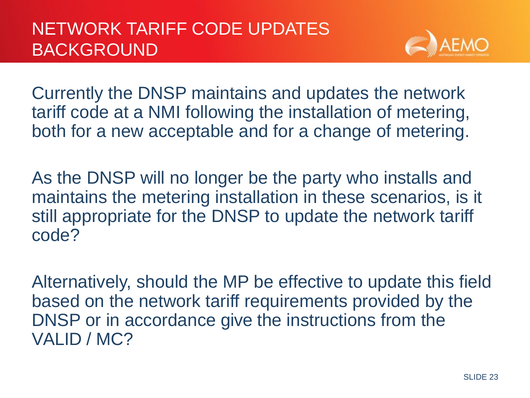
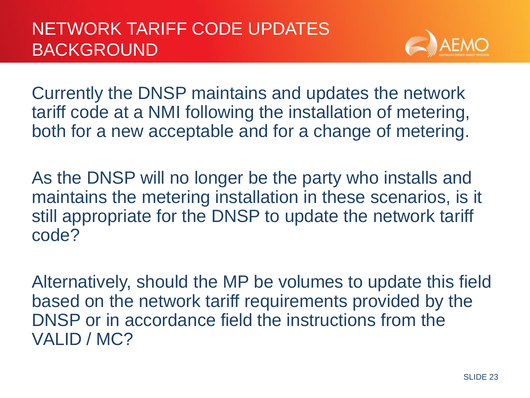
effective: effective -> volumes
accordance give: give -> field
